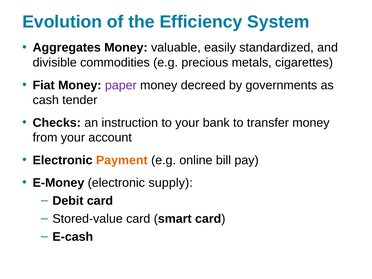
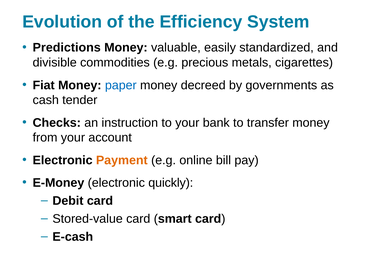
Aggregates: Aggregates -> Predictions
paper colour: purple -> blue
supply: supply -> quickly
